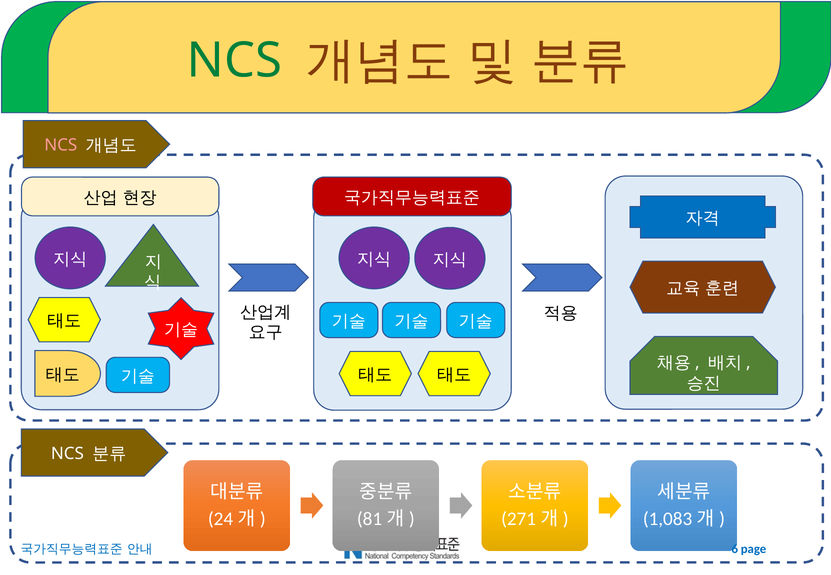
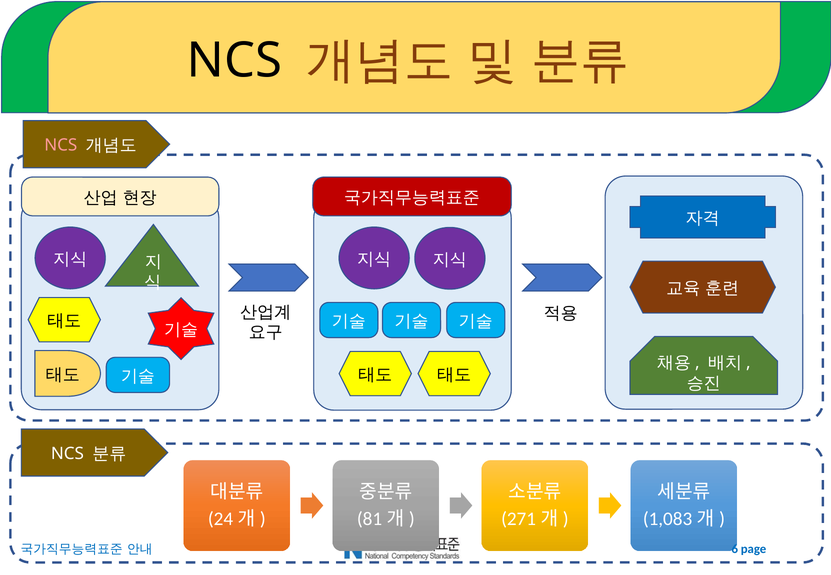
NCS at (234, 60) colour: green -> black
